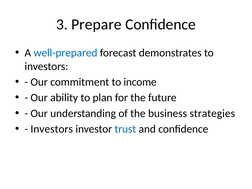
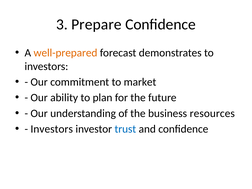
well-prepared colour: blue -> orange
income: income -> market
strategies: strategies -> resources
